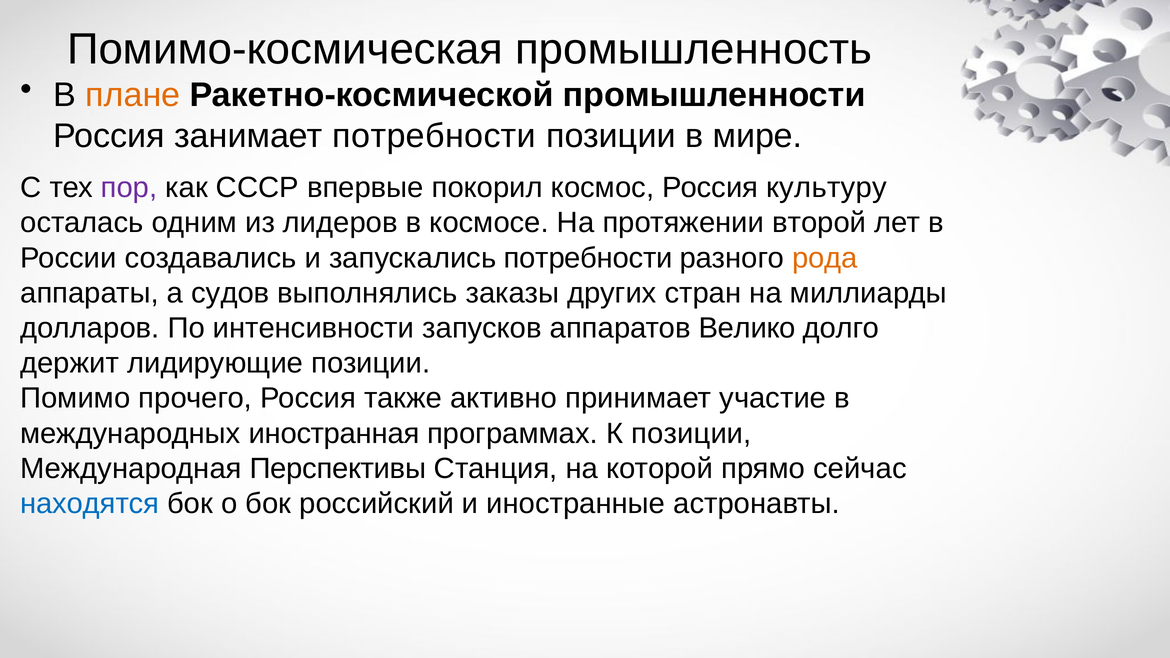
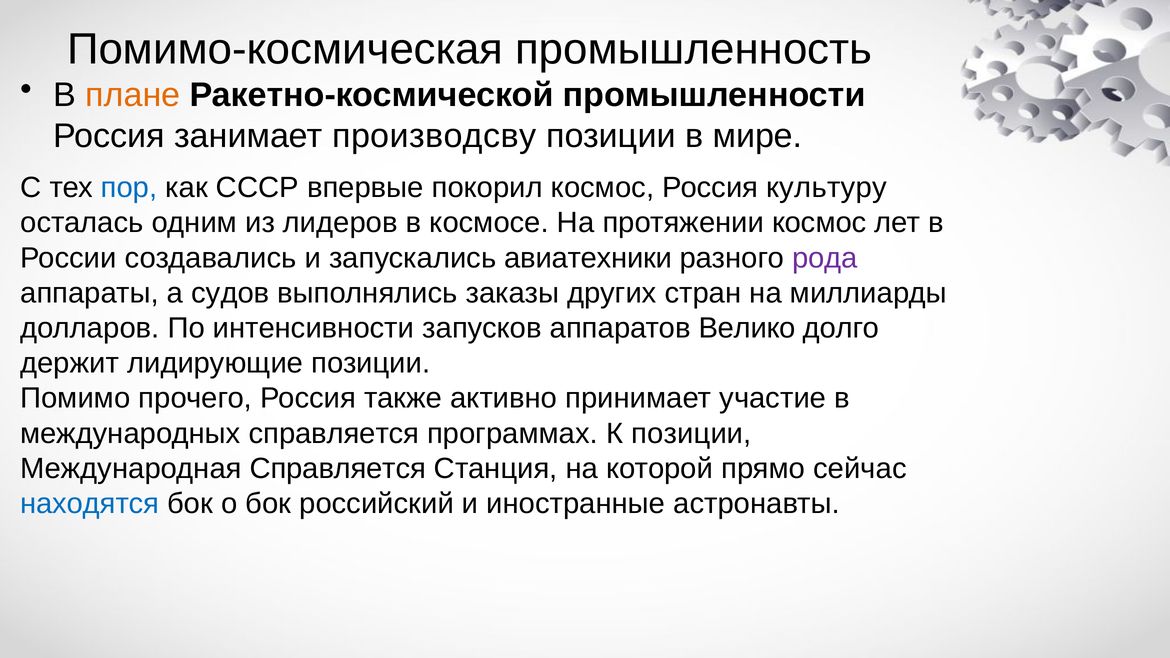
занимает потребности: потребности -> производсву
пор colour: purple -> blue
протяжении второй: второй -> космос
запускались потребности: потребности -> авиатехники
рода colour: orange -> purple
международных иностранная: иностранная -> справляется
Международная Перспективы: Перспективы -> Справляется
